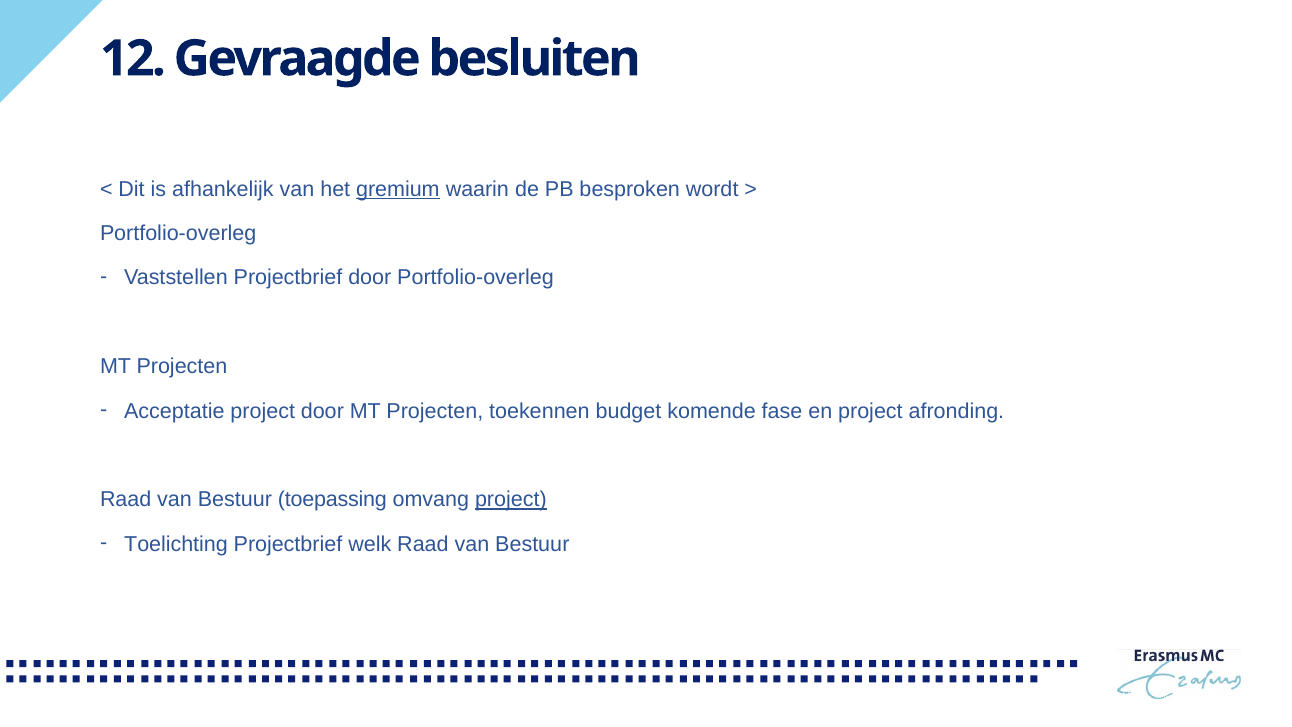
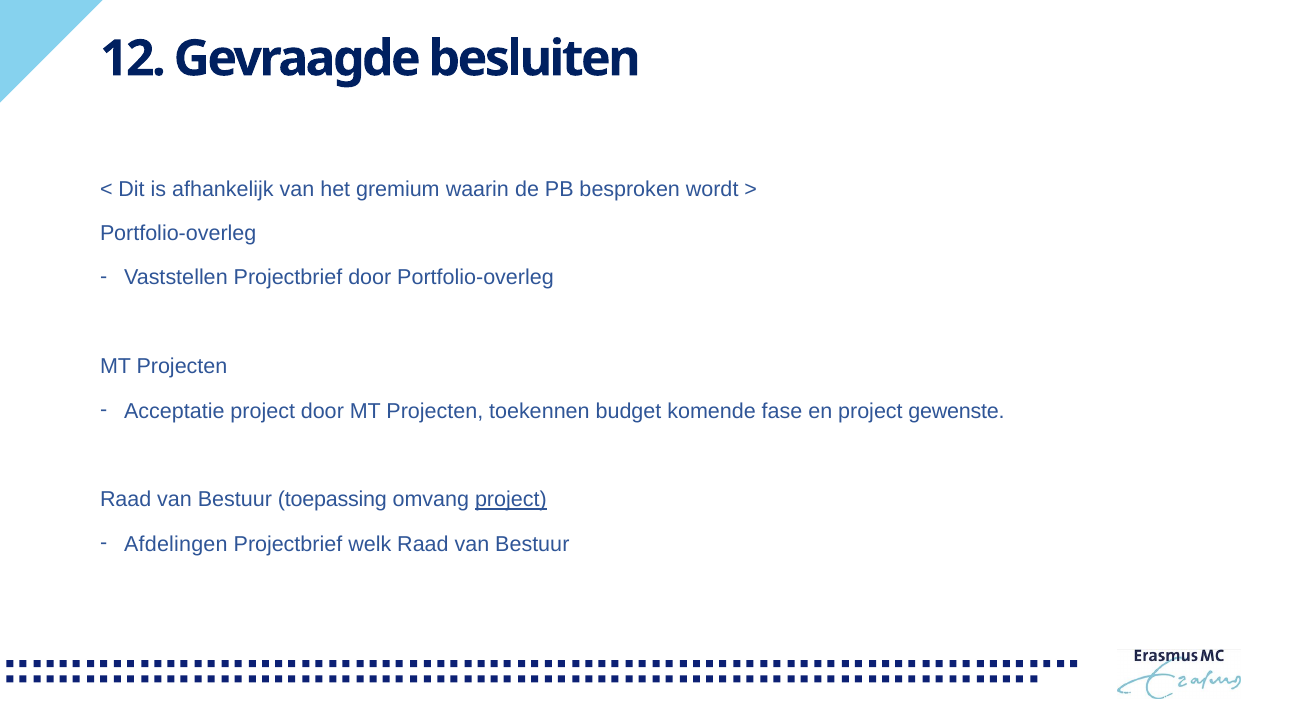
gremium underline: present -> none
afronding: afronding -> gewenste
Toelichting: Toelichting -> Afdelingen
